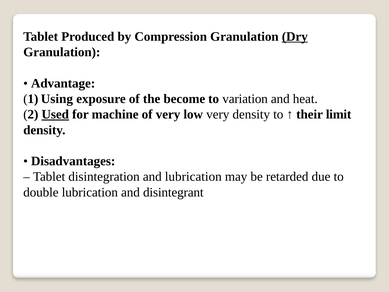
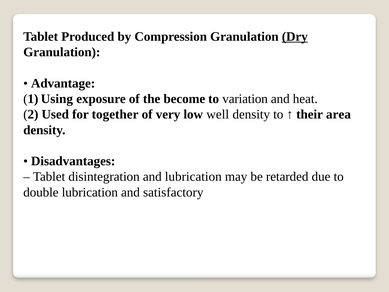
Used underline: present -> none
machine: machine -> together
low very: very -> well
limit: limit -> area
disintegrant: disintegrant -> satisfactory
